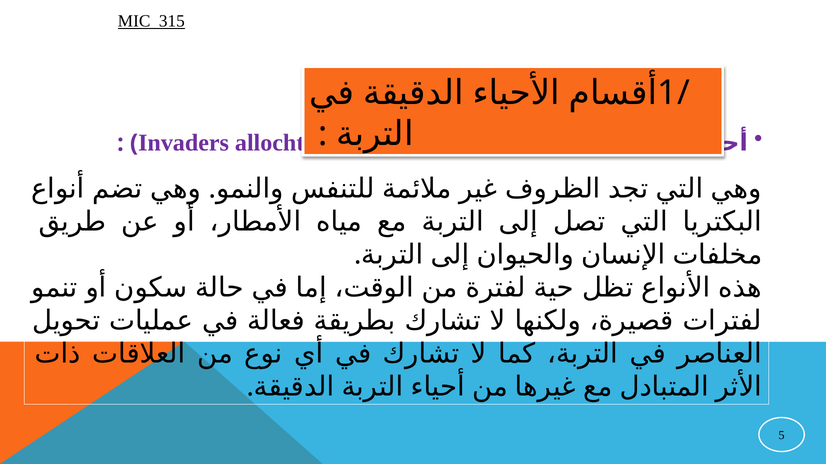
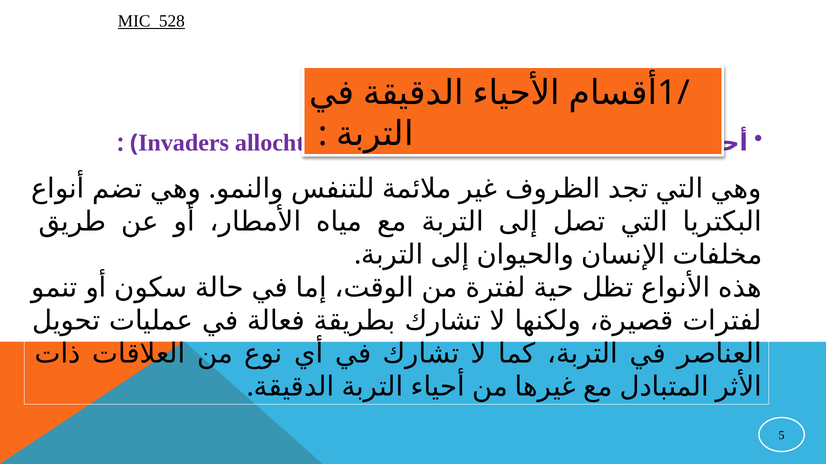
315: 315 -> 528
